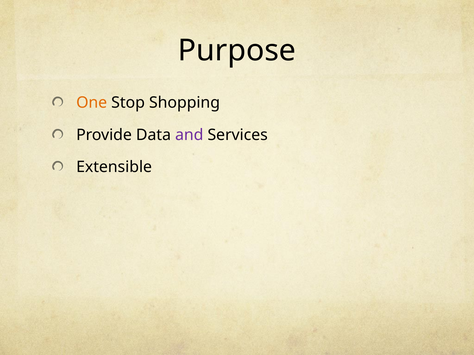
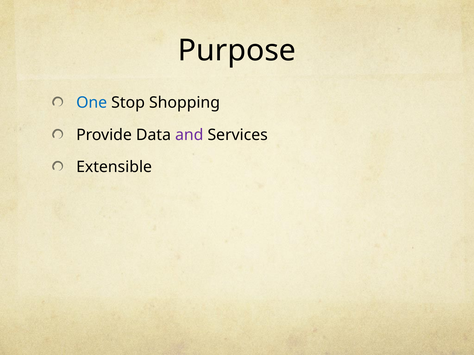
One colour: orange -> blue
